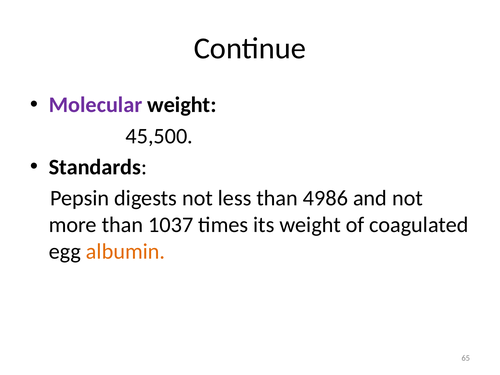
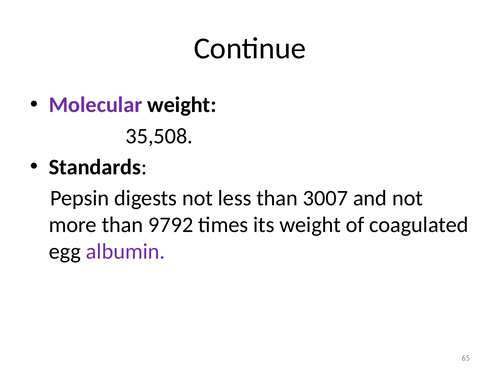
45,500: 45,500 -> 35,508
4986: 4986 -> 3007
1037: 1037 -> 9792
albumin colour: orange -> purple
